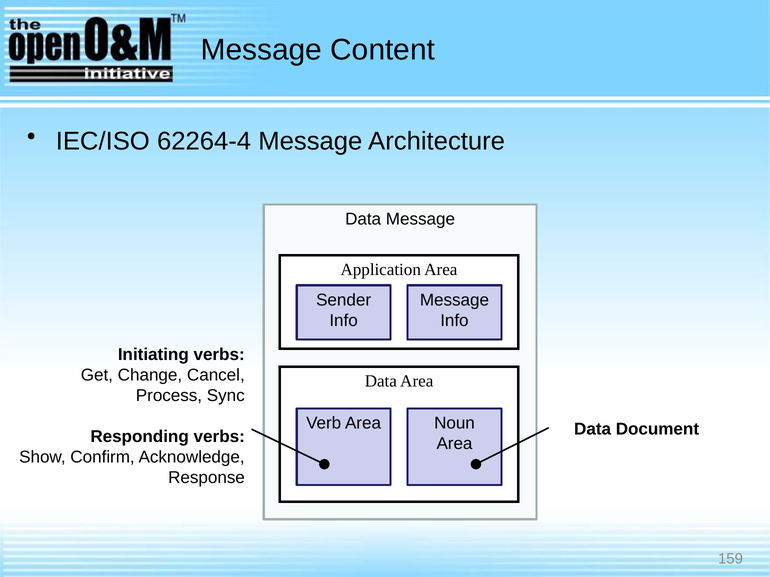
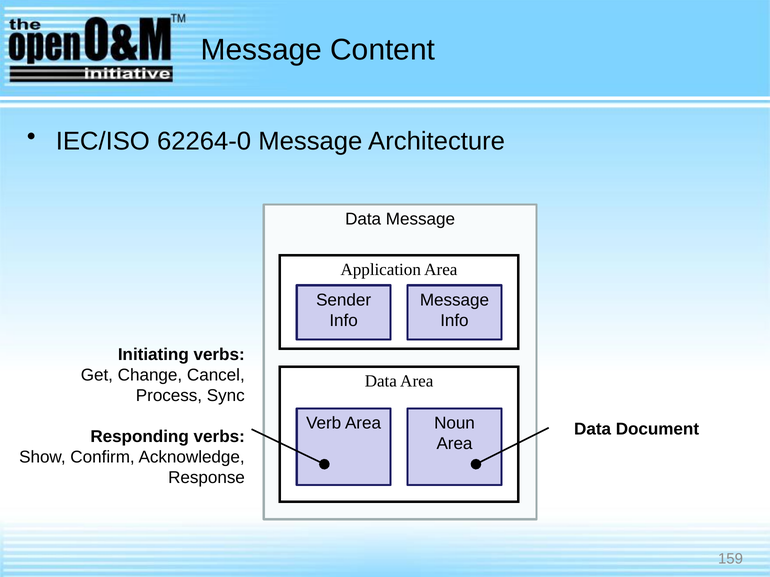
62264-4: 62264-4 -> 62264-0
